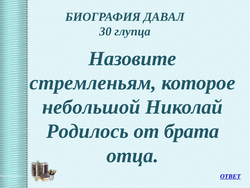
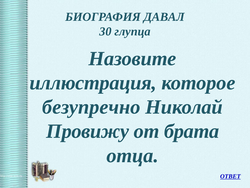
стремленьям: стремленьям -> иллюстрация
небольшой: небольшой -> безупречно
Родилось: Родилось -> Провижу
